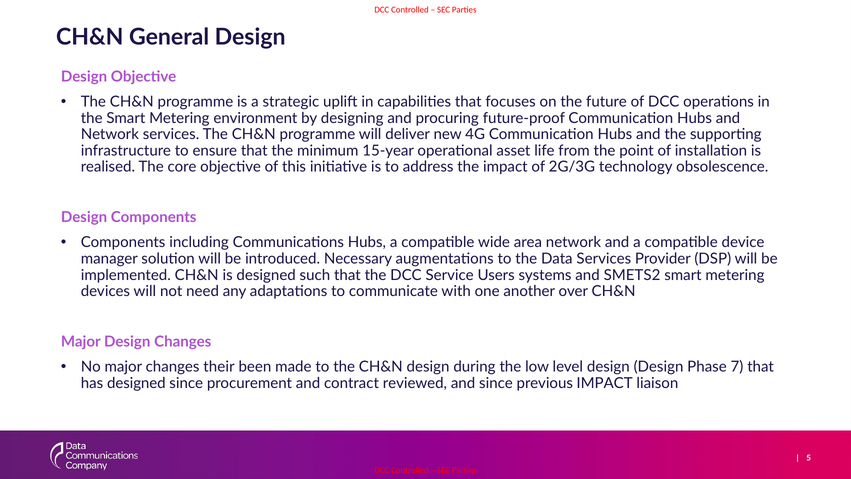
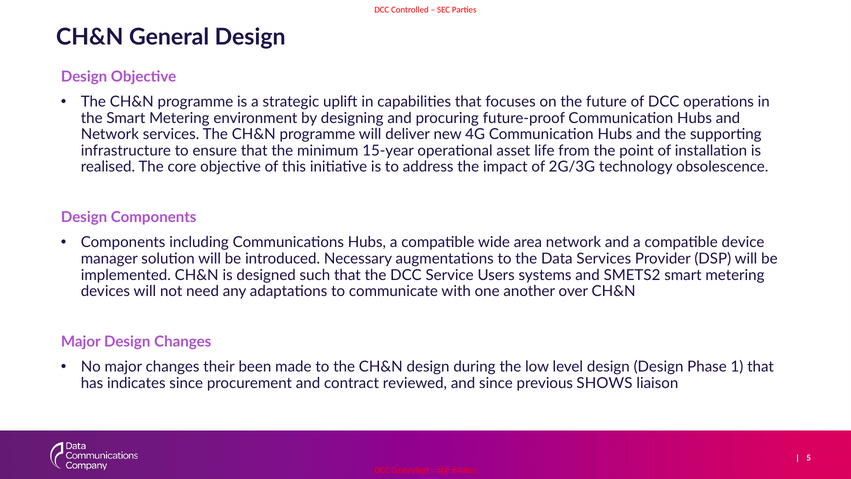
7: 7 -> 1
has designed: designed -> indicates
previous IMPACT: IMPACT -> SHOWS
